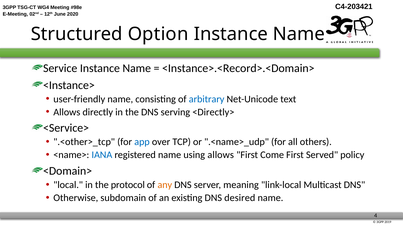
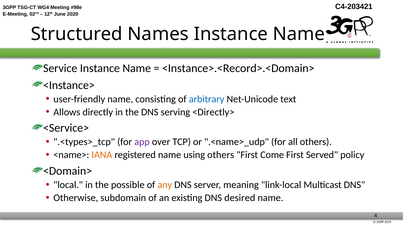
Option: Option -> Names
.<other>_tcp: .<other>_tcp -> .<types>_tcp
app colour: blue -> purple
IANA colour: blue -> orange
using allows: allows -> others
protocol: protocol -> possible
